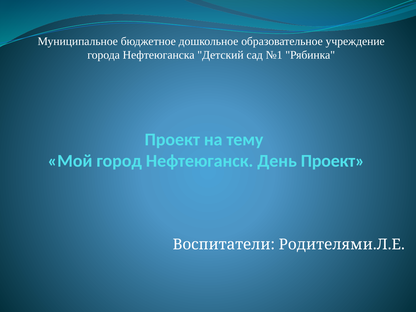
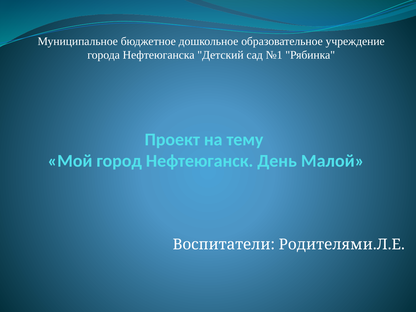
День Проект: Проект -> Малой
